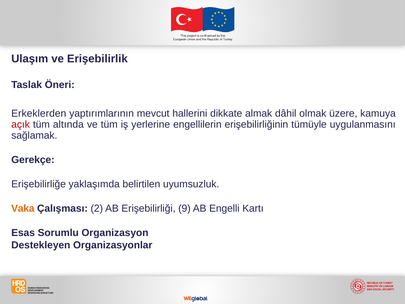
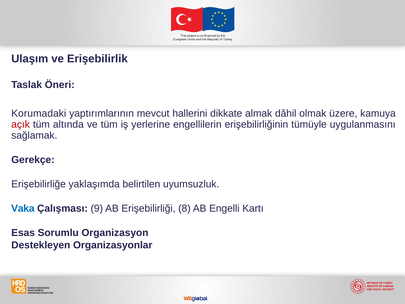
Erkeklerden: Erkeklerden -> Korumadaki
Vaka colour: orange -> blue
2: 2 -> 9
9: 9 -> 8
